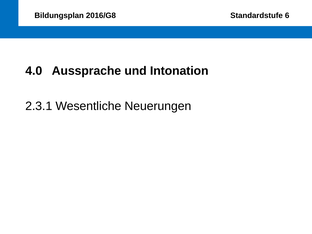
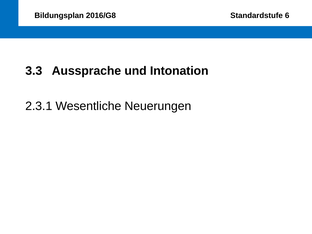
4.0: 4.0 -> 3.3
